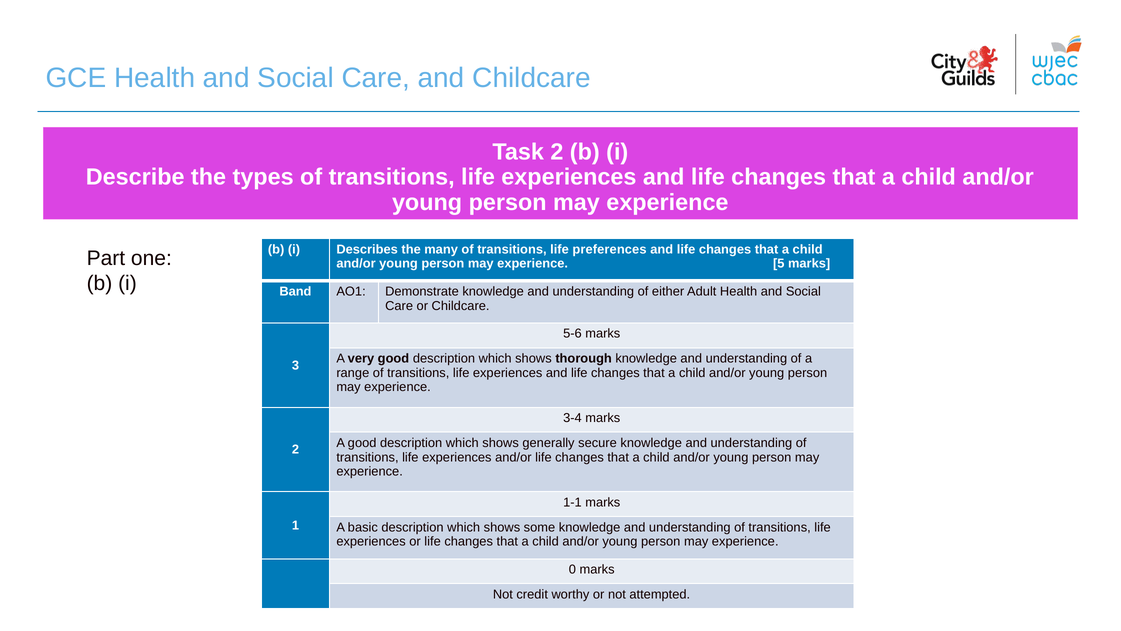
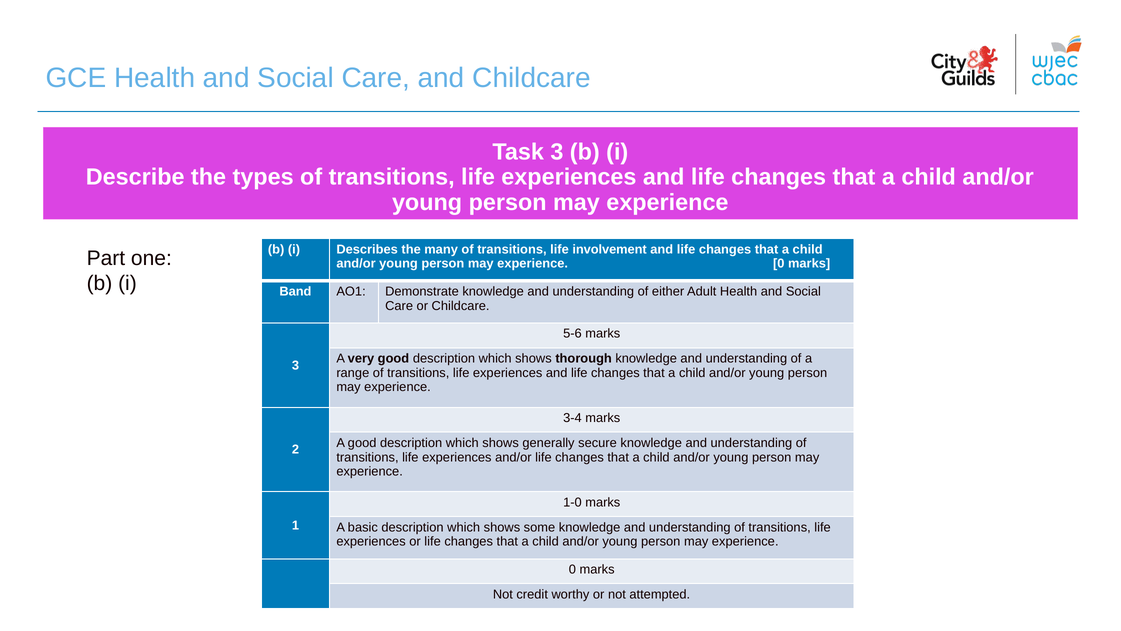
Task 2: 2 -> 3
preferences: preferences -> involvement
5 at (779, 263): 5 -> 0
1-1: 1-1 -> 1-0
